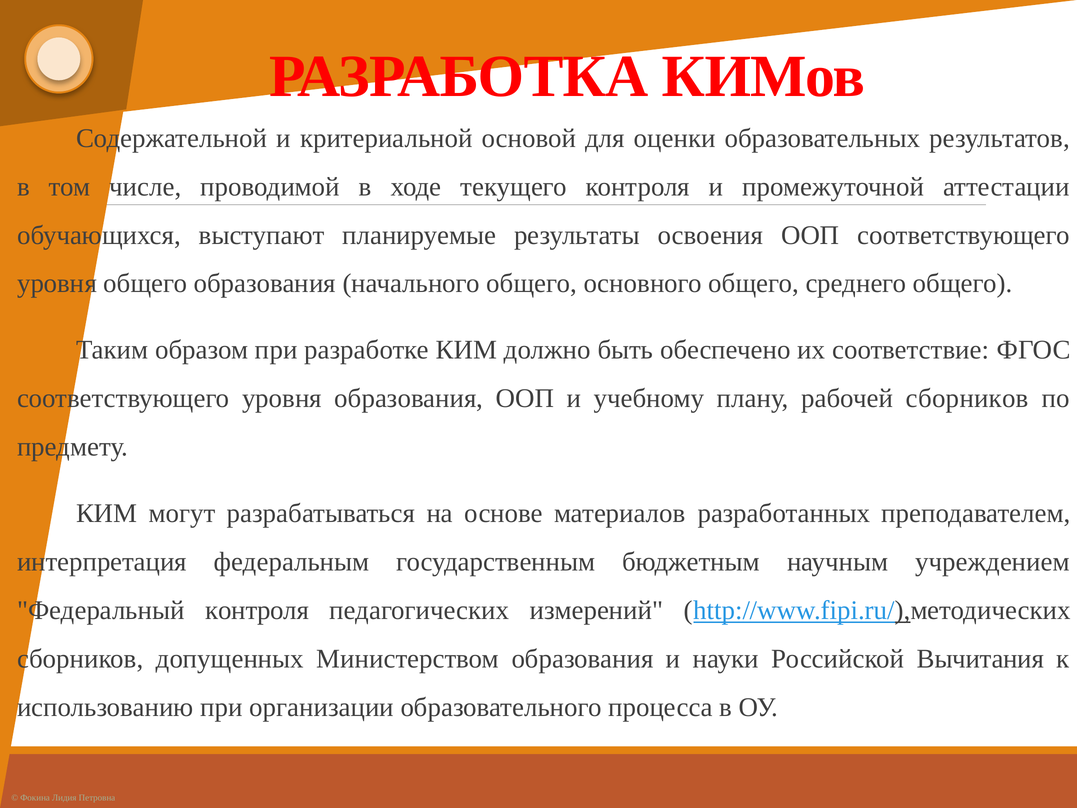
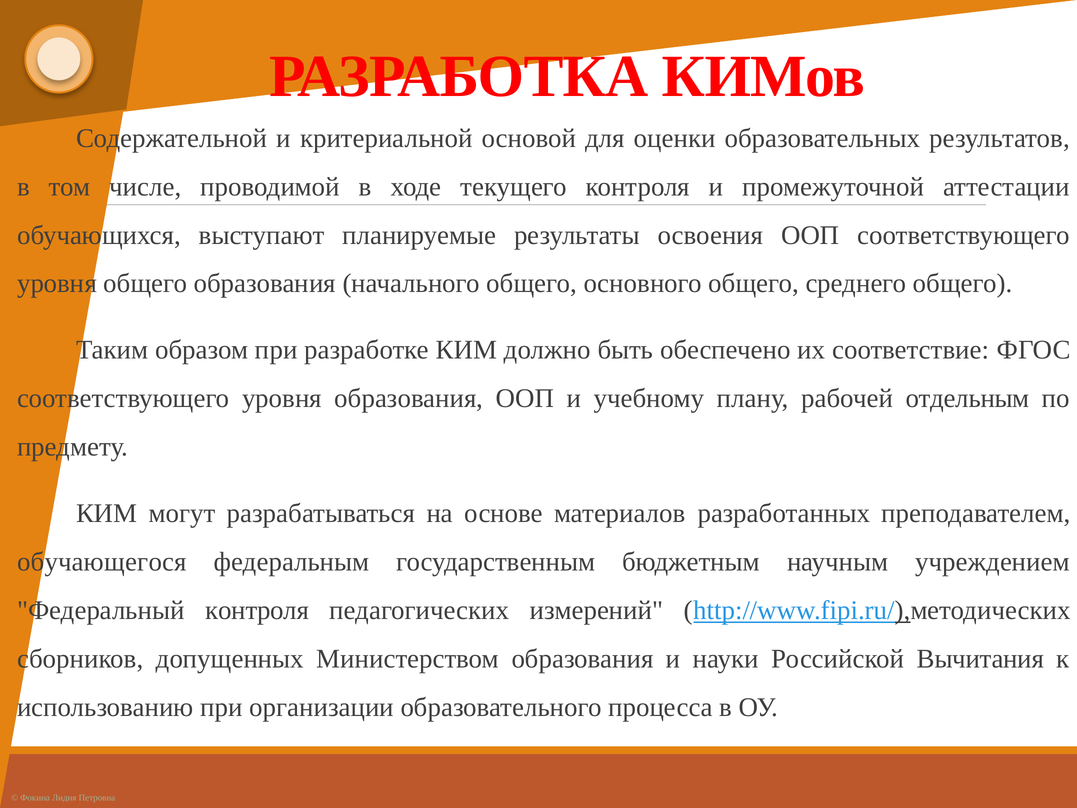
рабочей сборников: сборников -> отдельным
интерпретация: интерпретация -> обучающегося
